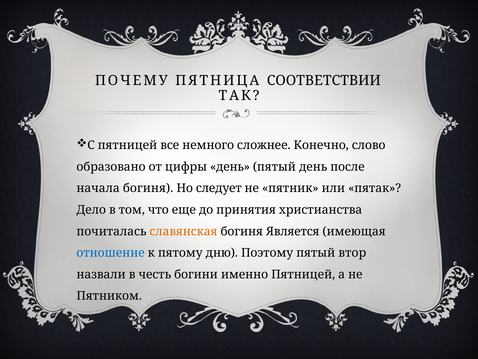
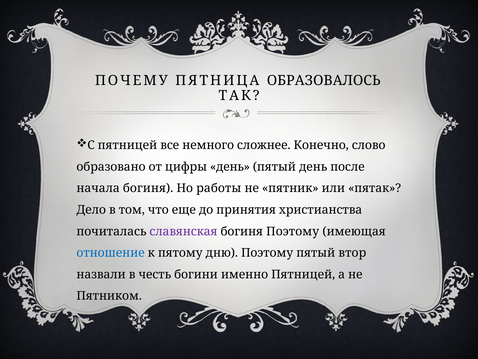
СООТВЕТСТВИИ: СООТВЕТСТВИИ -> ОБРАЗОВАЛОСЬ
следует: следует -> работы
славянская colour: orange -> purple
богиня Является: Является -> Поэтому
